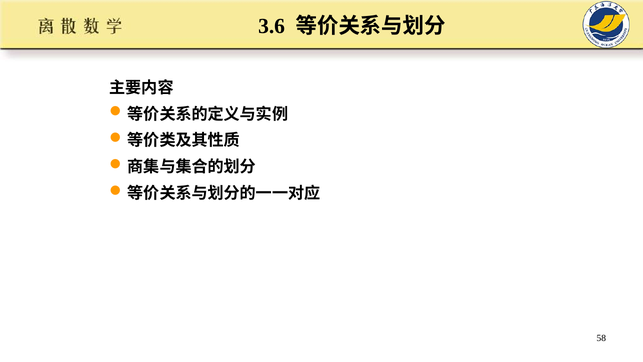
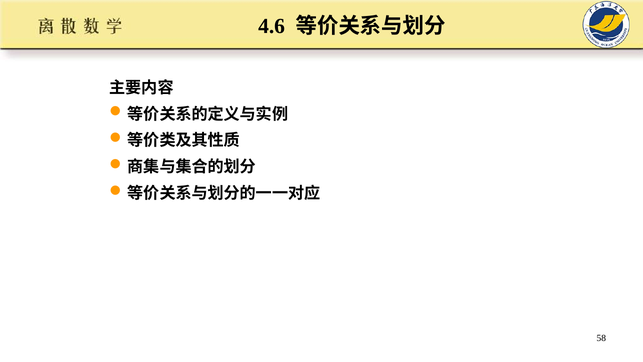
3.6: 3.6 -> 4.6
